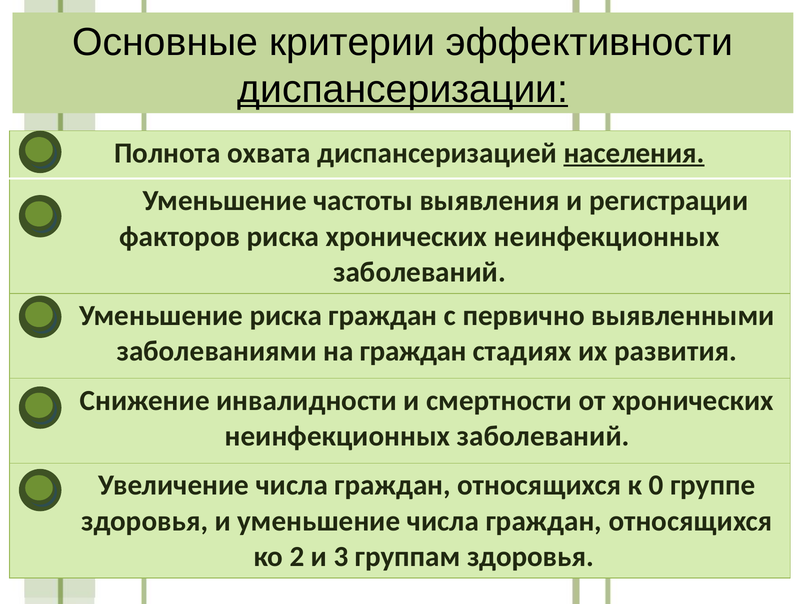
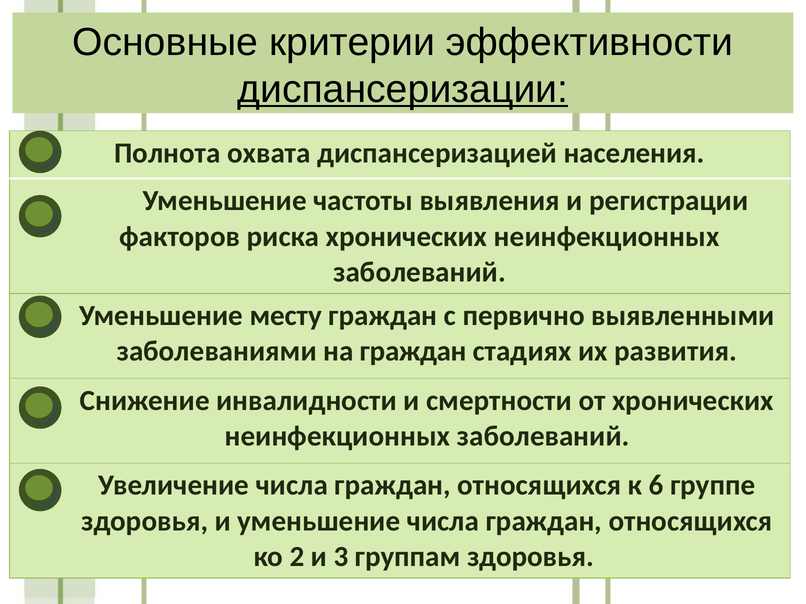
населения underline: present -> none
Уменьшение риска: риска -> месту
0: 0 -> 6
